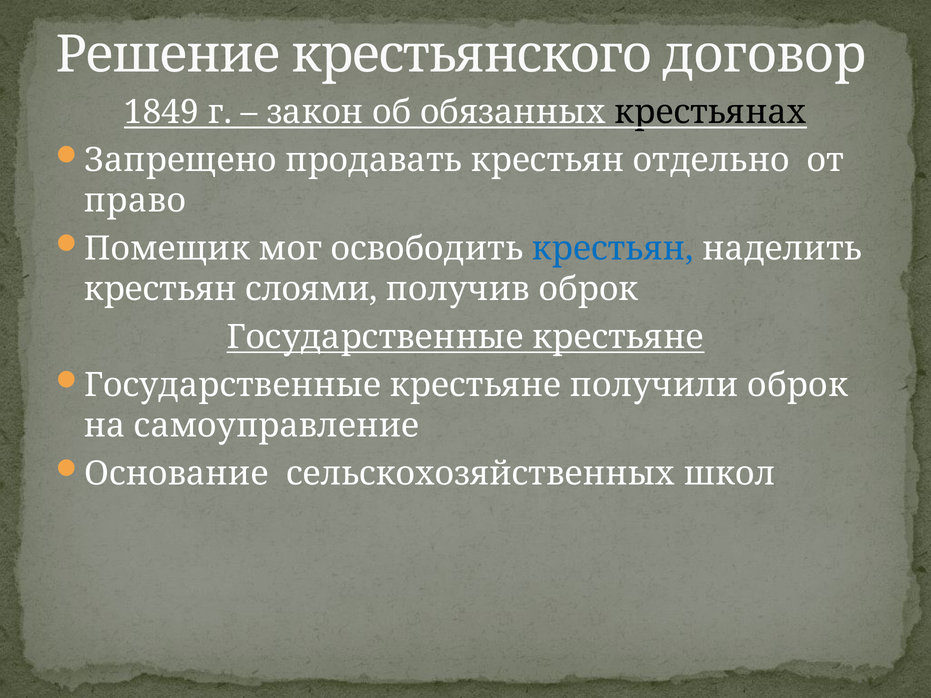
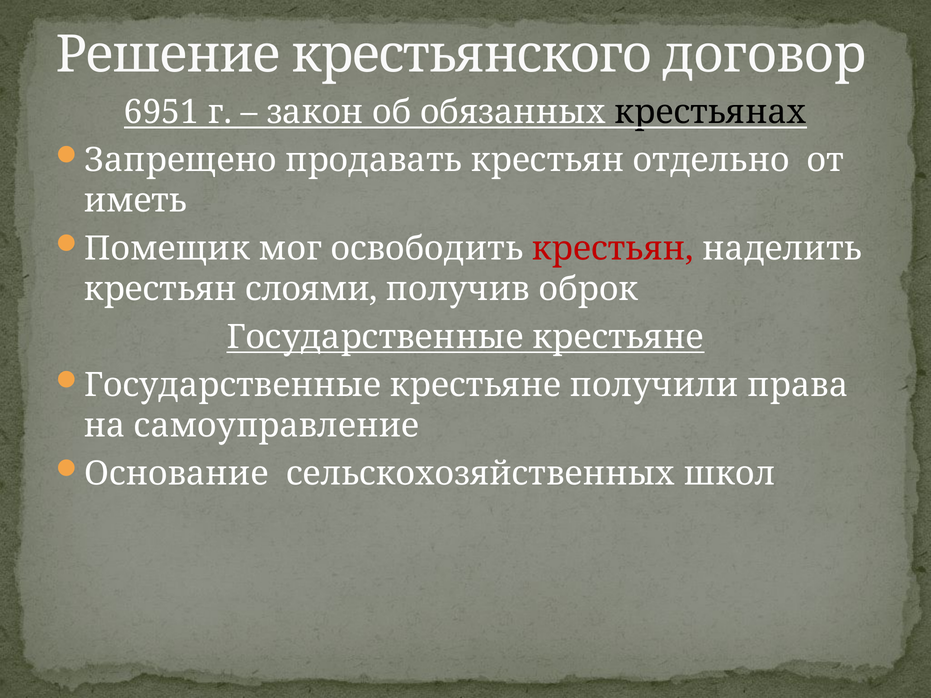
1849: 1849 -> 6951
право: право -> иметь
крестьян at (613, 249) colour: blue -> red
получили оброк: оброк -> права
